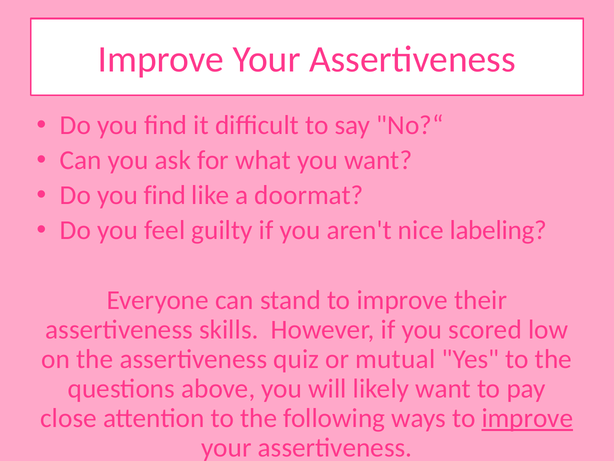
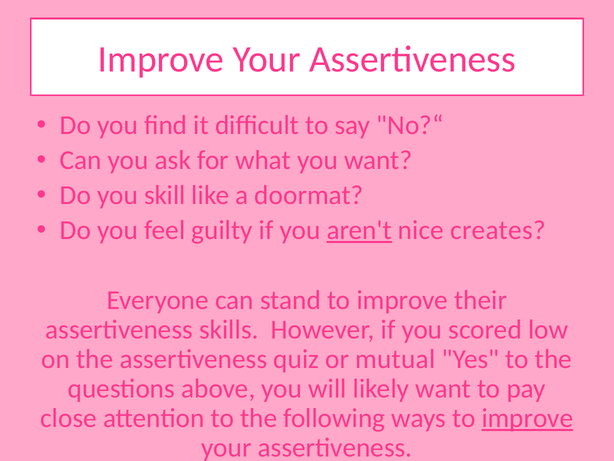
find at (165, 195): find -> skill
aren't underline: none -> present
labeling: labeling -> creates
